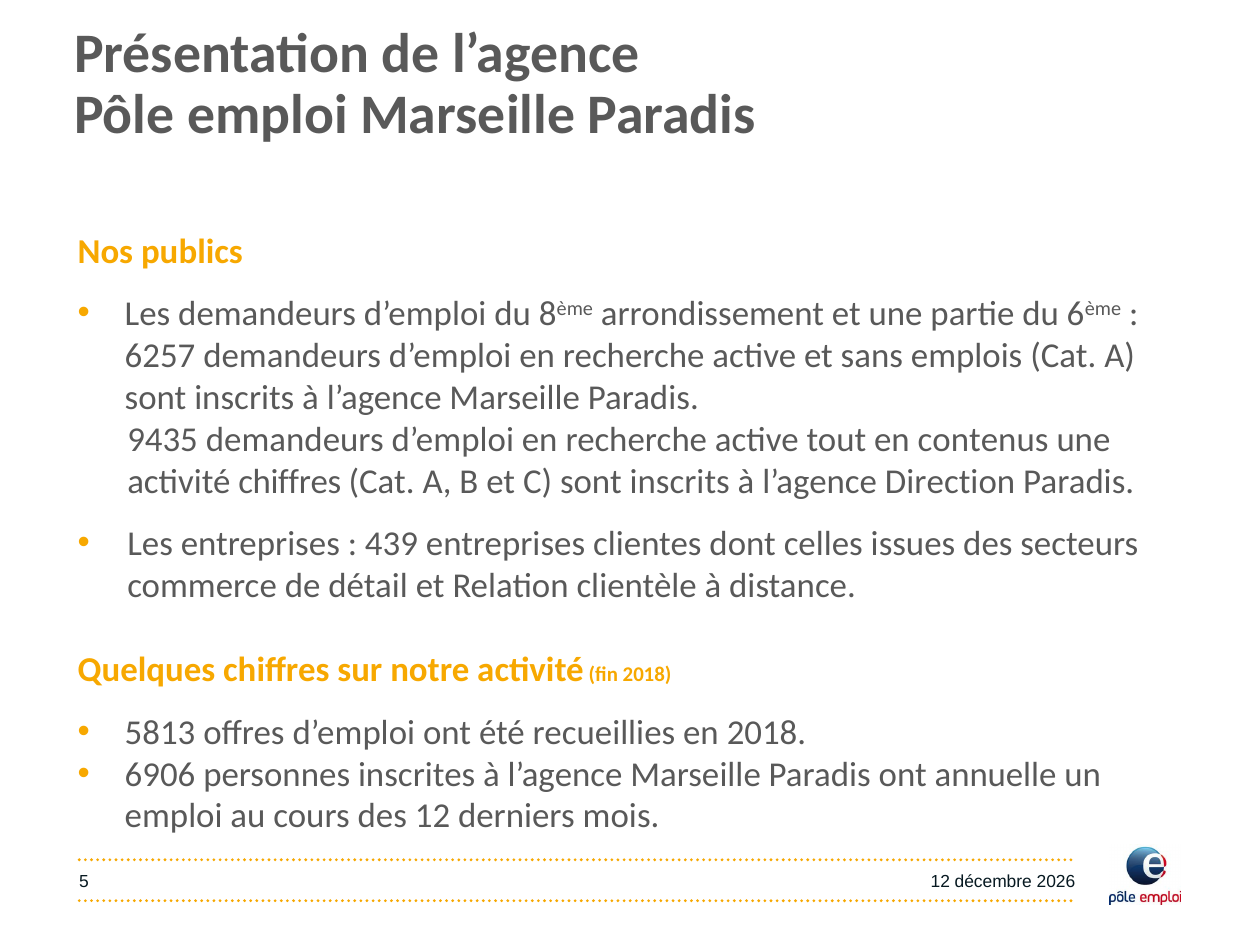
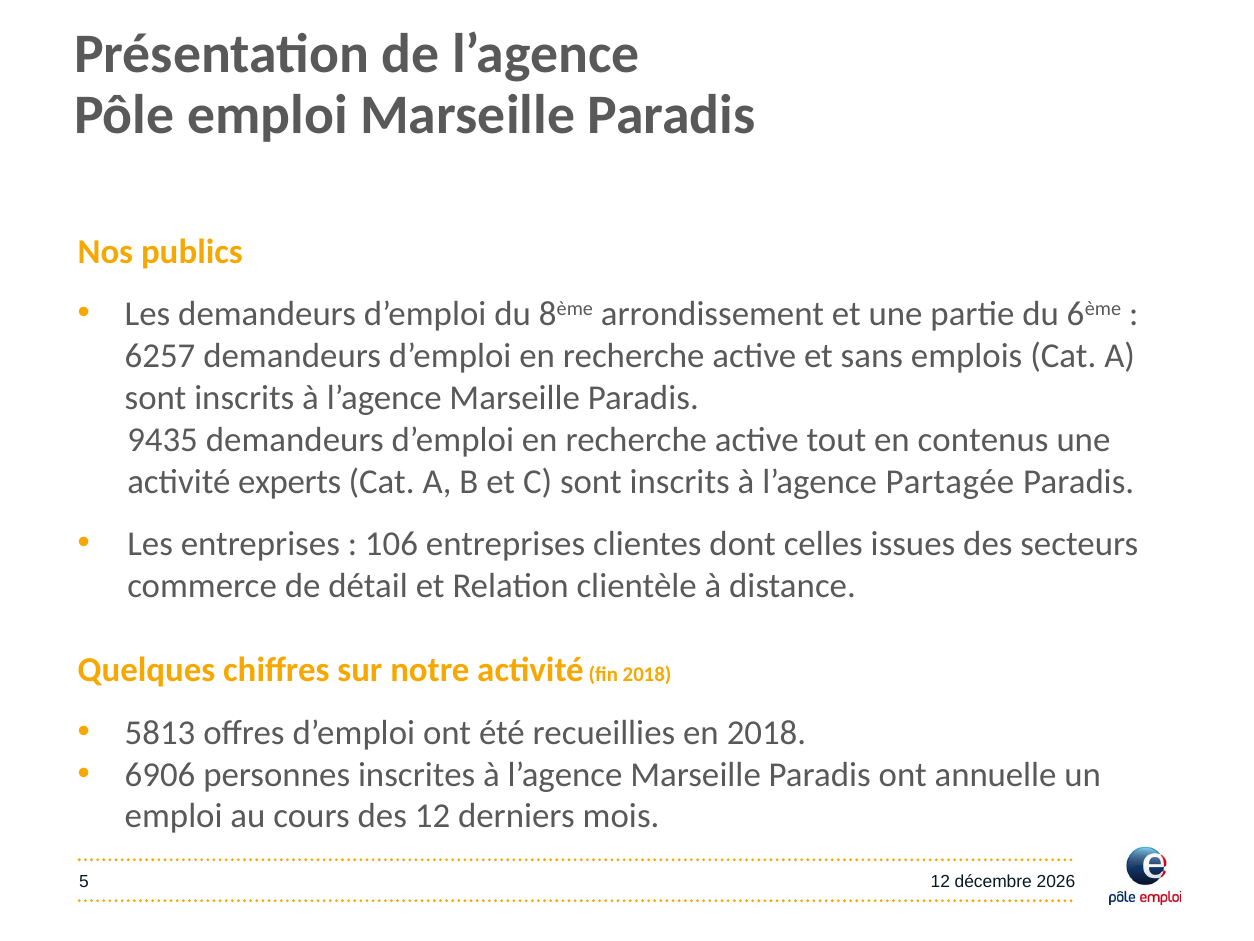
activité chiffres: chiffres -> experts
Direction: Direction -> Partagée
439: 439 -> 106
